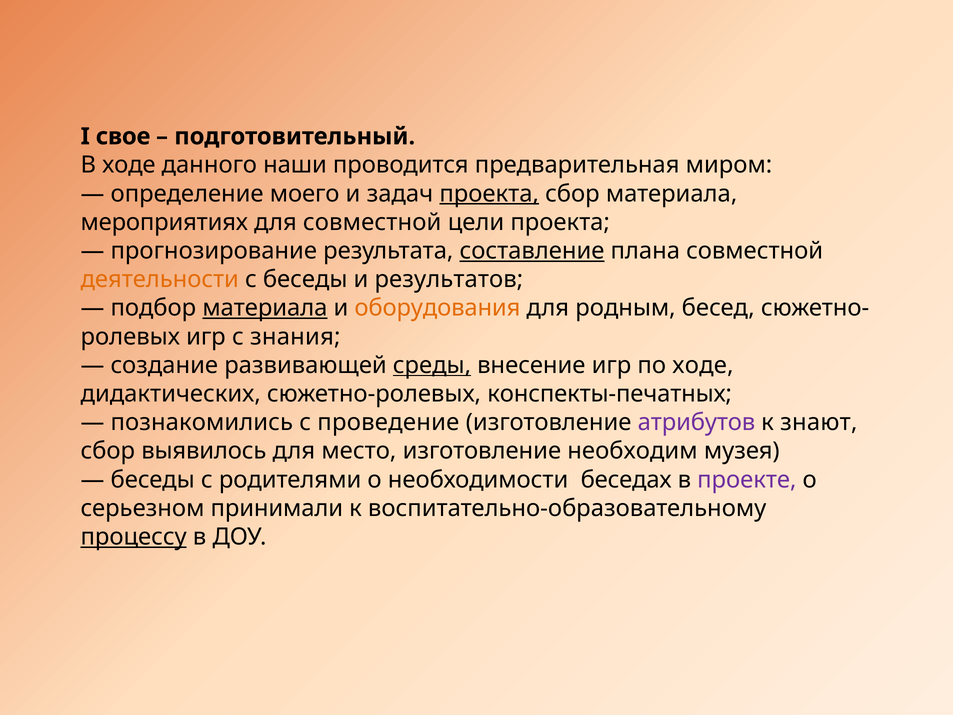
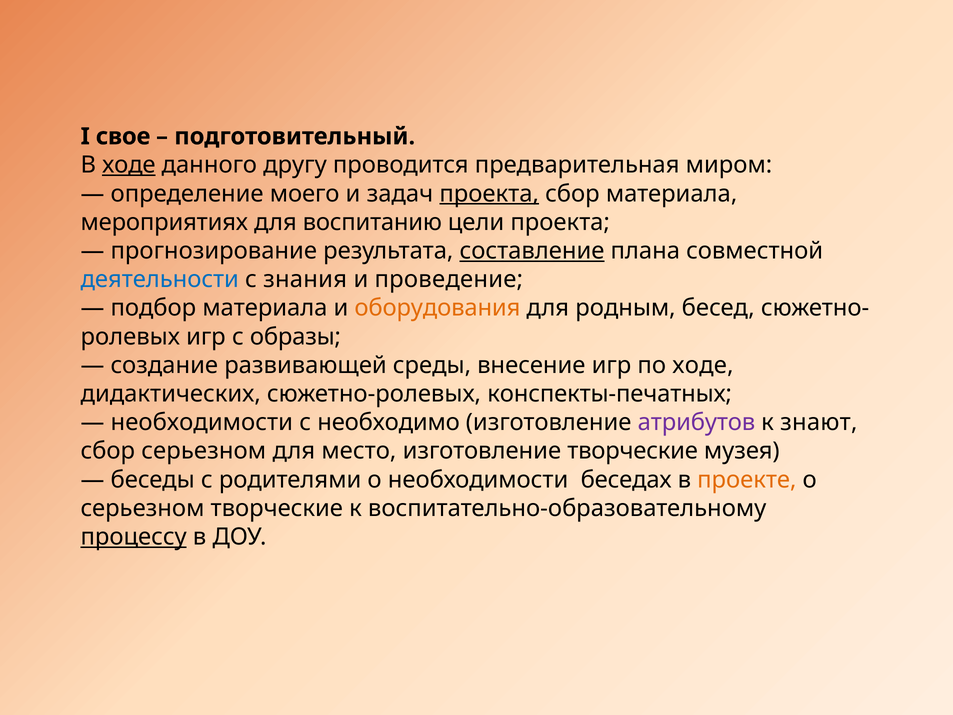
ходе at (129, 165) underline: none -> present
наши: наши -> другу
для совместной: совместной -> воспитанию
деятельности colour: orange -> blue
с беседы: беседы -> знания
результатов: результатов -> проведение
материала at (265, 308) underline: present -> none
знания: знания -> образы
среды underline: present -> none
познакомились at (202, 422): познакомились -> необходимости
проведение: проведение -> необходимо
сбор выявилось: выявилось -> серьезном
изготовление необходим: необходим -> творческие
проекте colour: purple -> orange
серьезном принимали: принимали -> творческие
